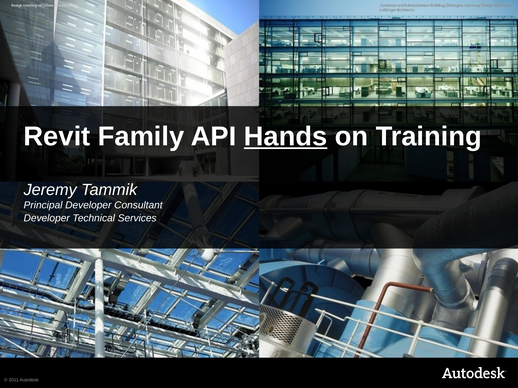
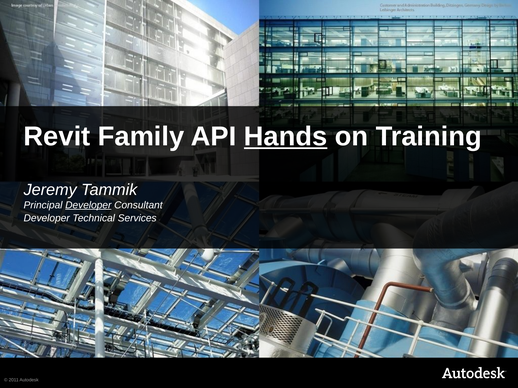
Developer at (88, 205) underline: none -> present
